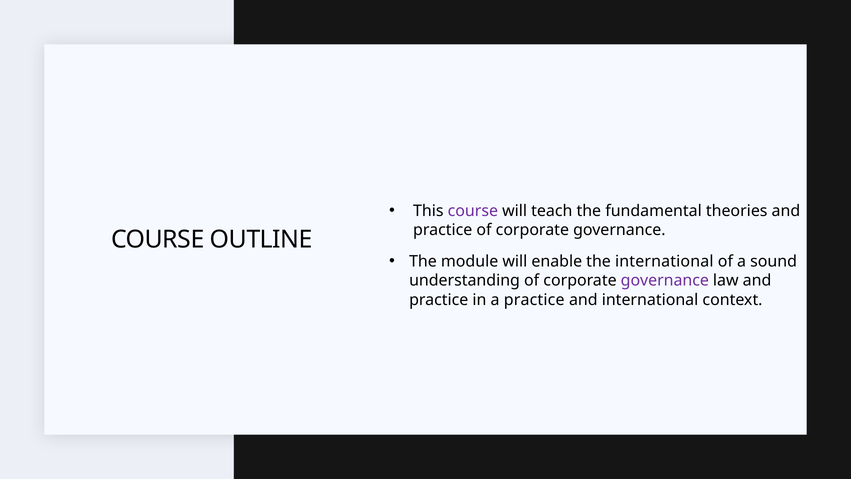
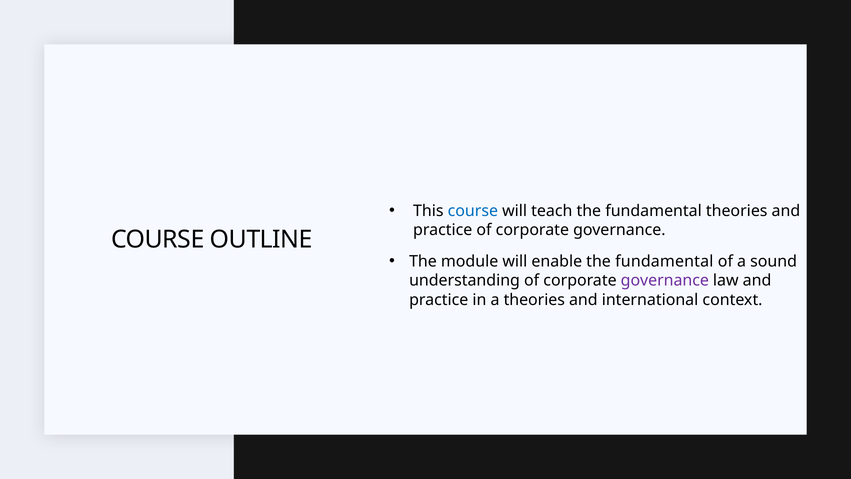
course at (473, 211) colour: purple -> blue
enable the international: international -> fundamental
a practice: practice -> theories
